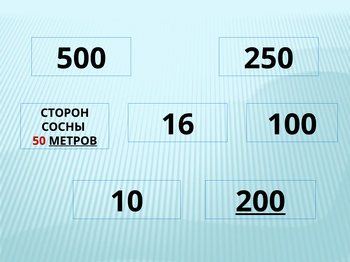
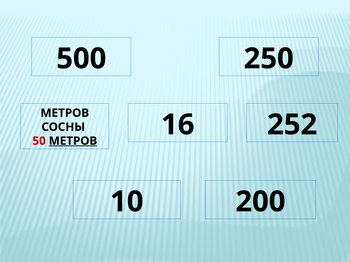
СТОРОН at (65, 113): СТОРОН -> МЕТРОВ
100: 100 -> 252
200 underline: present -> none
